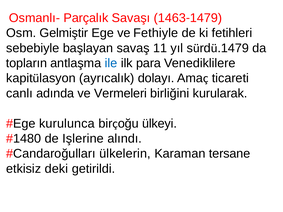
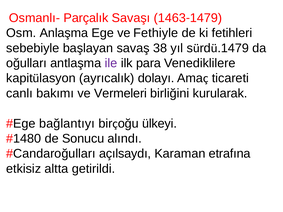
Gelmiştir: Gelmiştir -> Anlaşma
11: 11 -> 38
topların: topların -> oğulları
ile colour: blue -> purple
adında: adında -> bakımı
kurulunca: kurulunca -> bağlantıyı
Işlerine: Işlerine -> Sonucu
ülkelerin: ülkelerin -> açılsaydı
tersane: tersane -> etrafına
deki: deki -> altta
